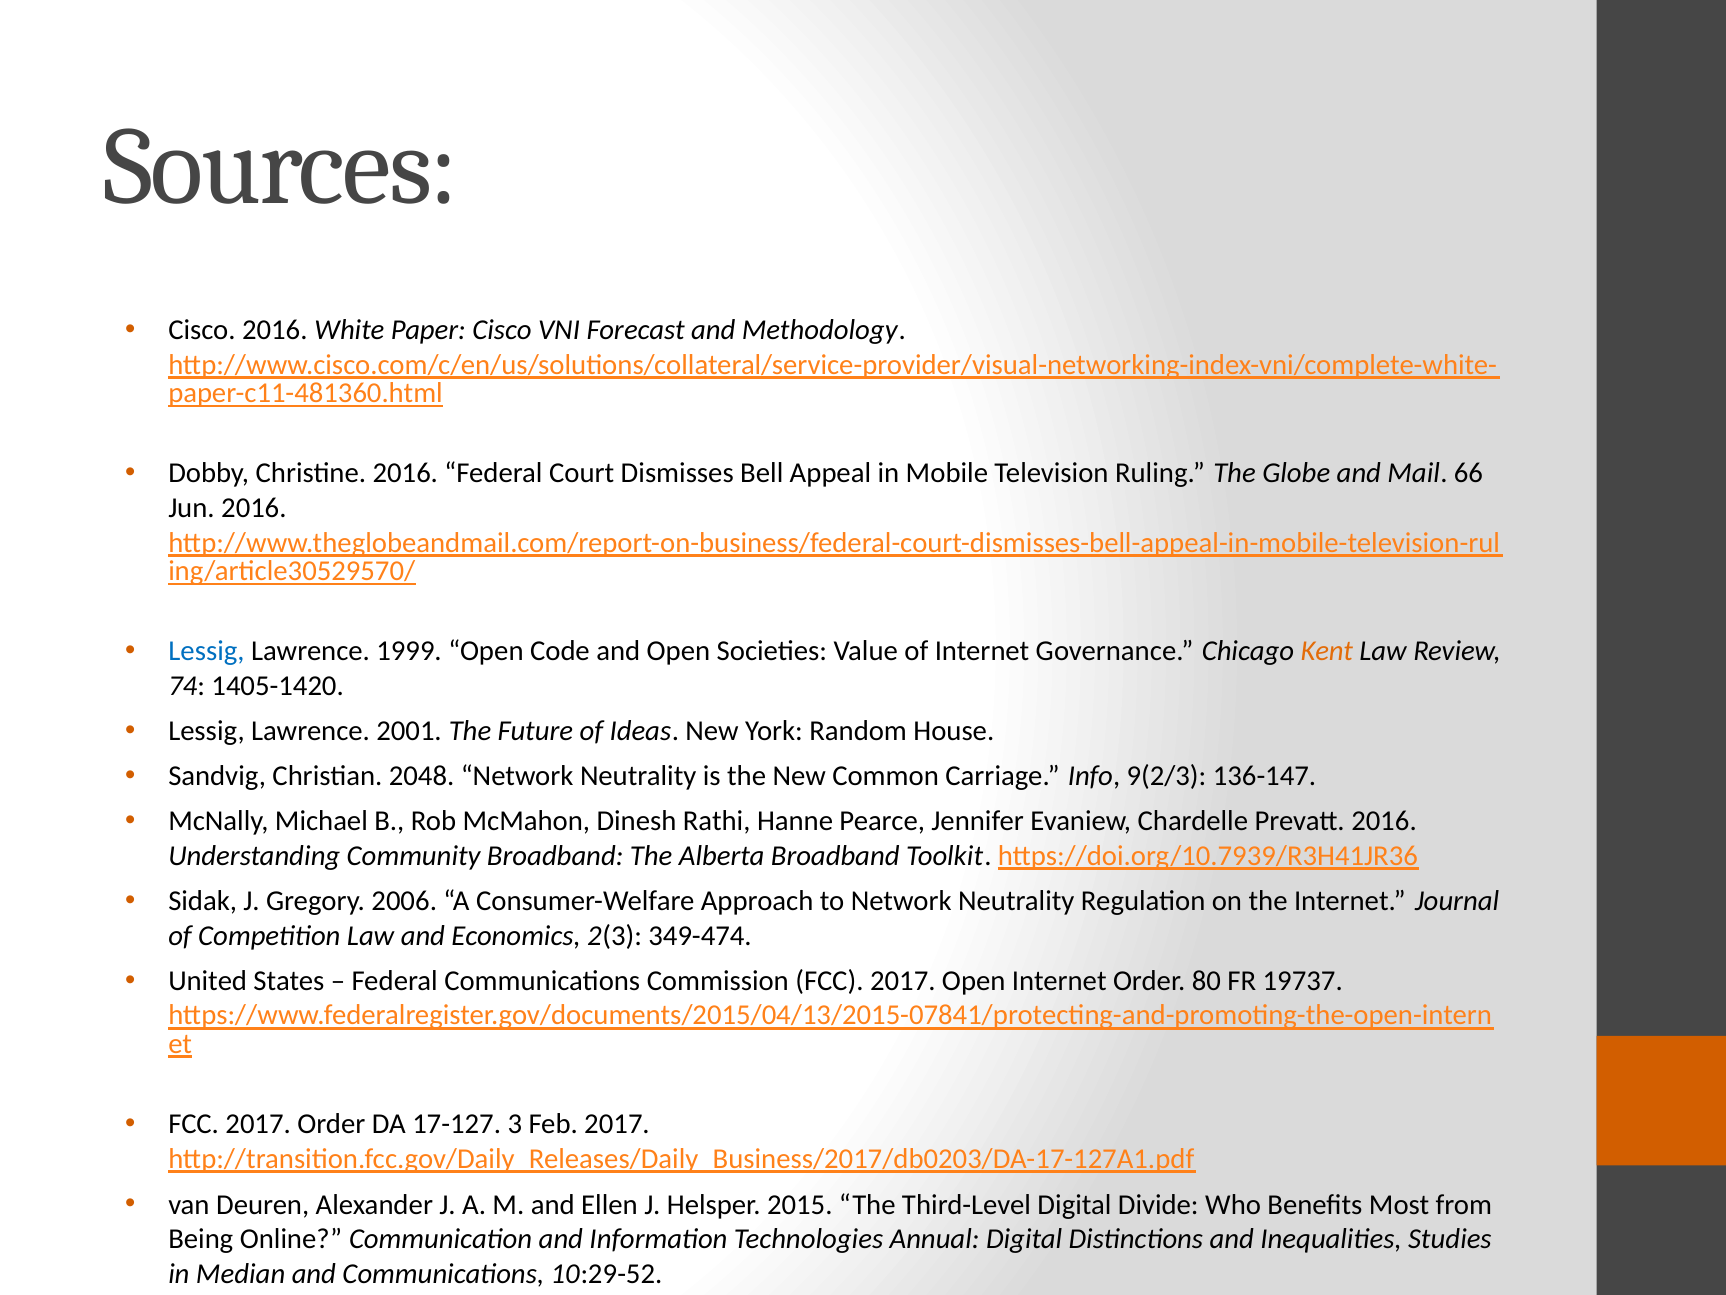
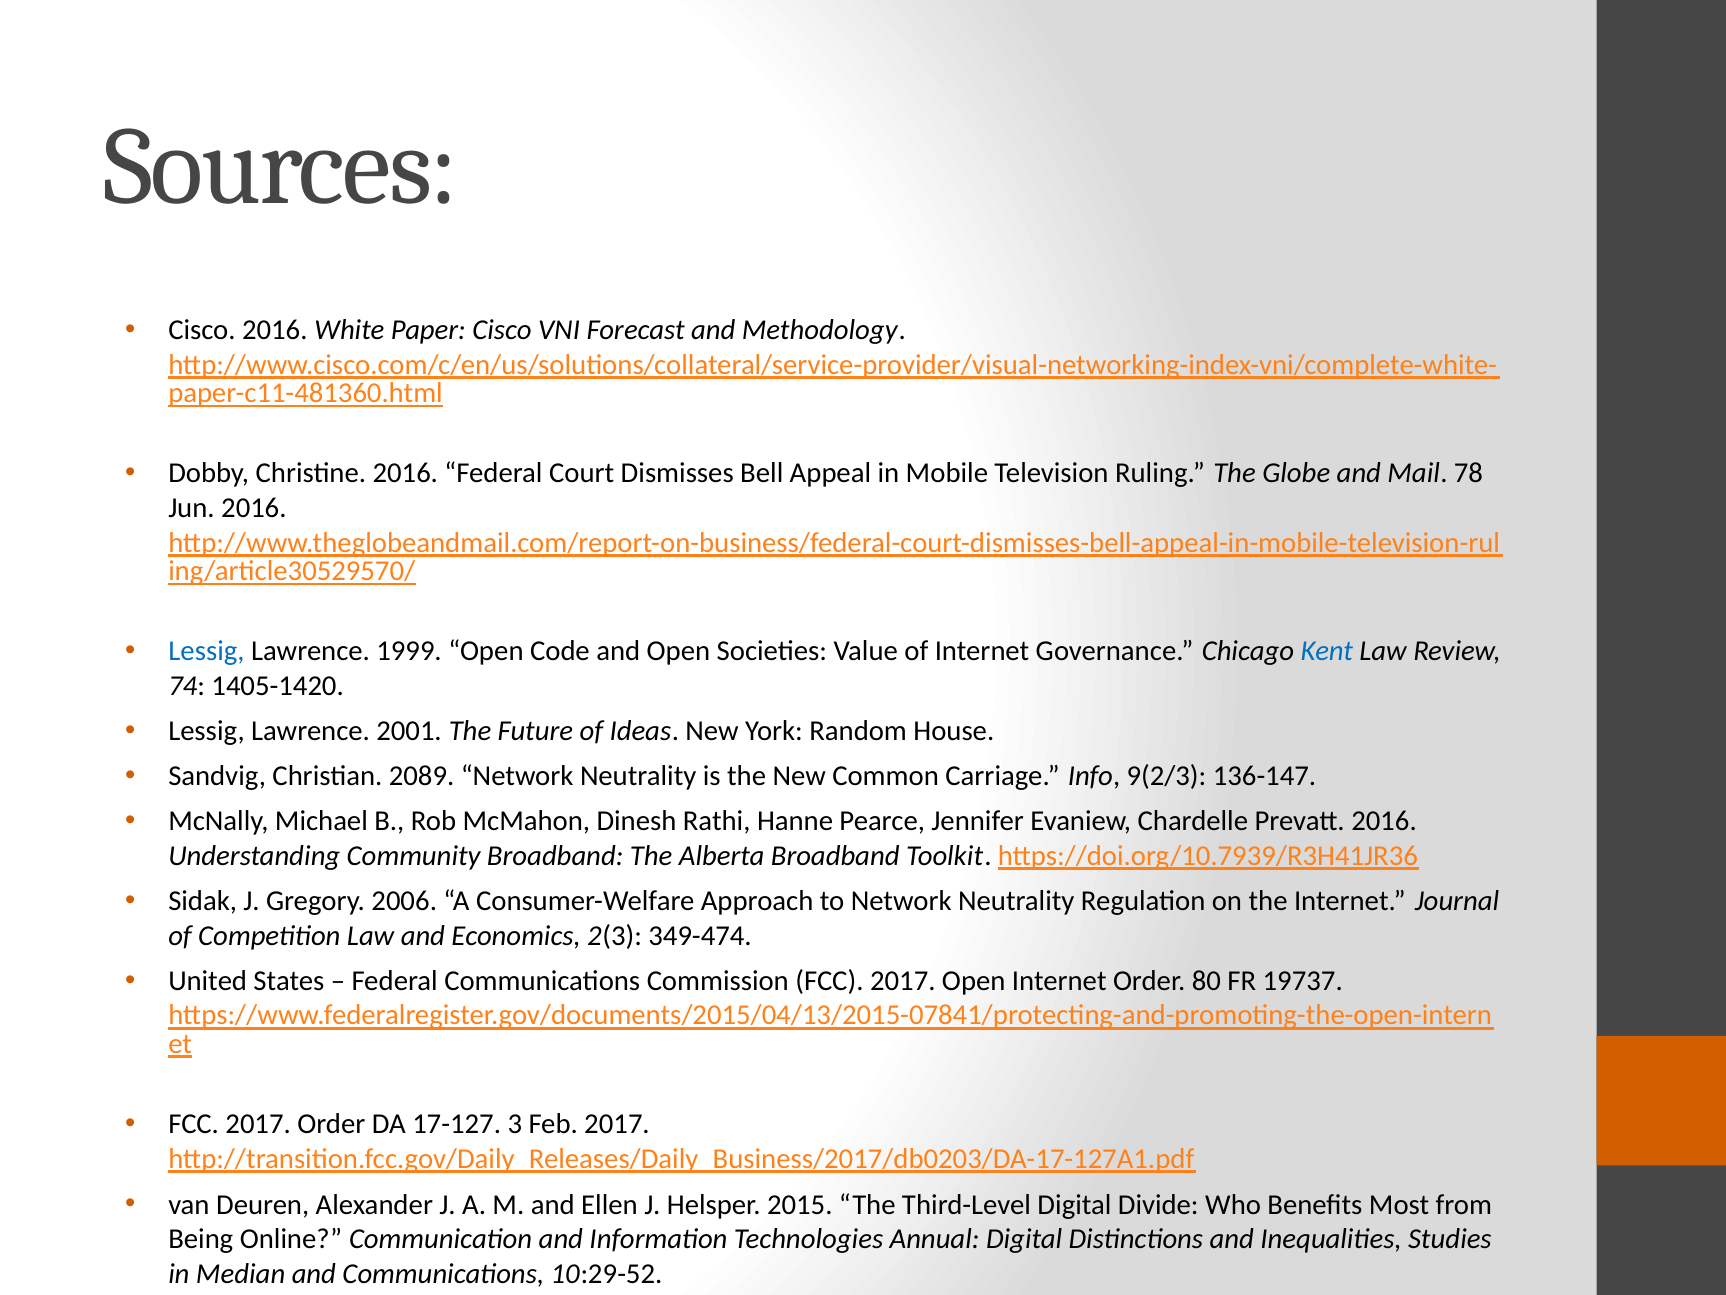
66: 66 -> 78
Kent colour: orange -> blue
2048: 2048 -> 2089
